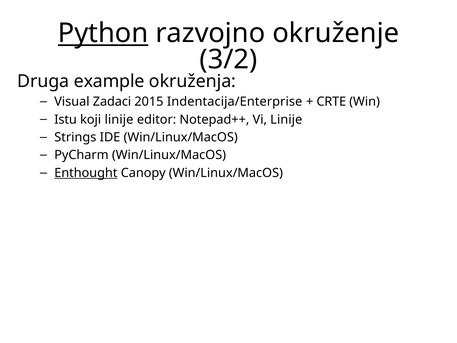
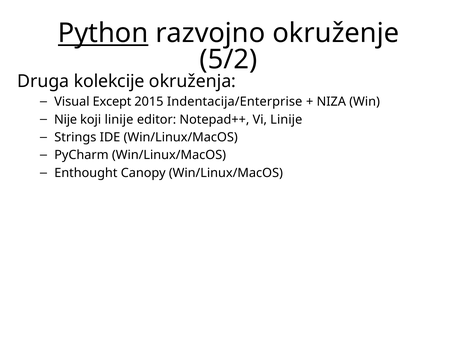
3/2: 3/2 -> 5/2
example: example -> kolekcije
Zadaci: Zadaci -> Except
CRTE: CRTE -> NIZA
Istu: Istu -> Nije
Enthought underline: present -> none
